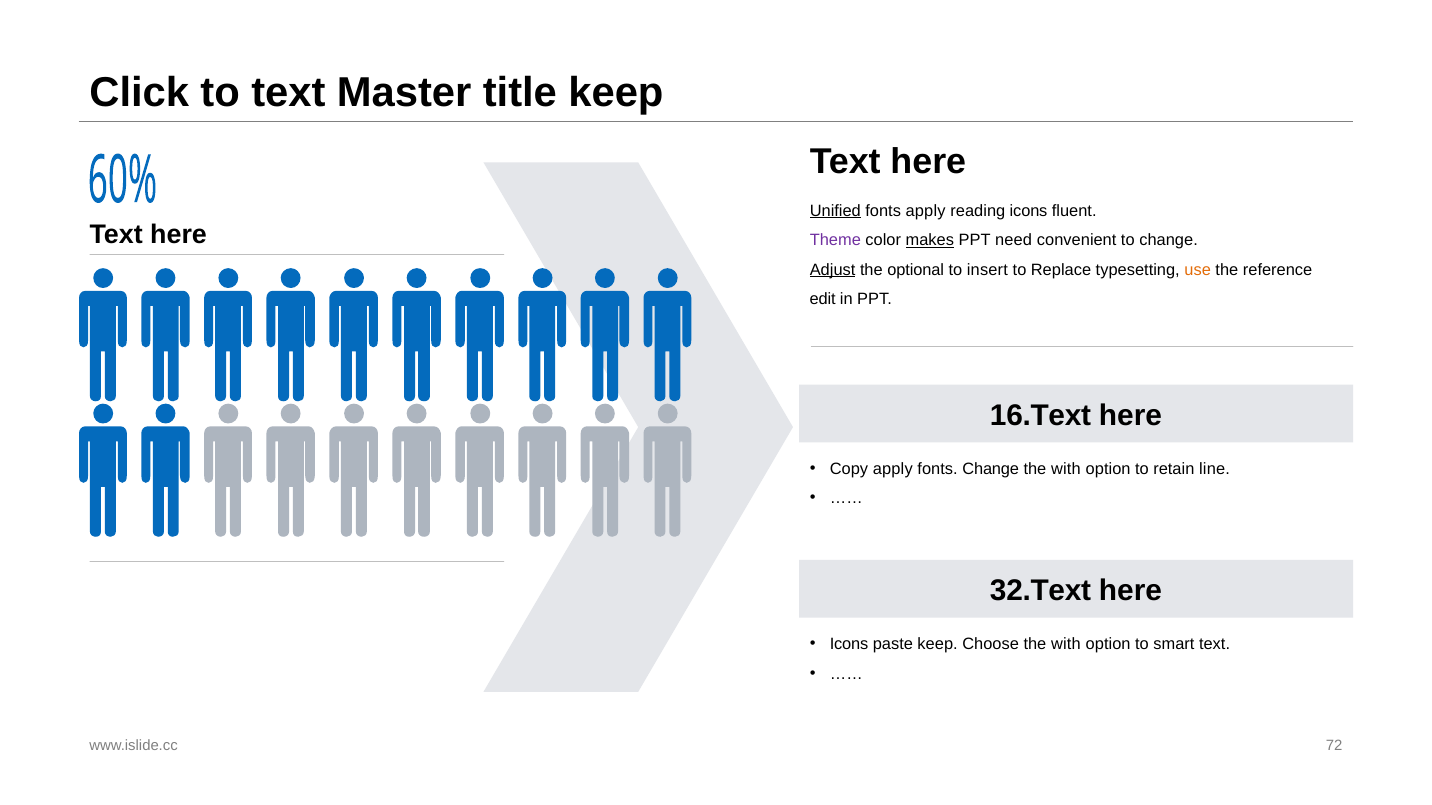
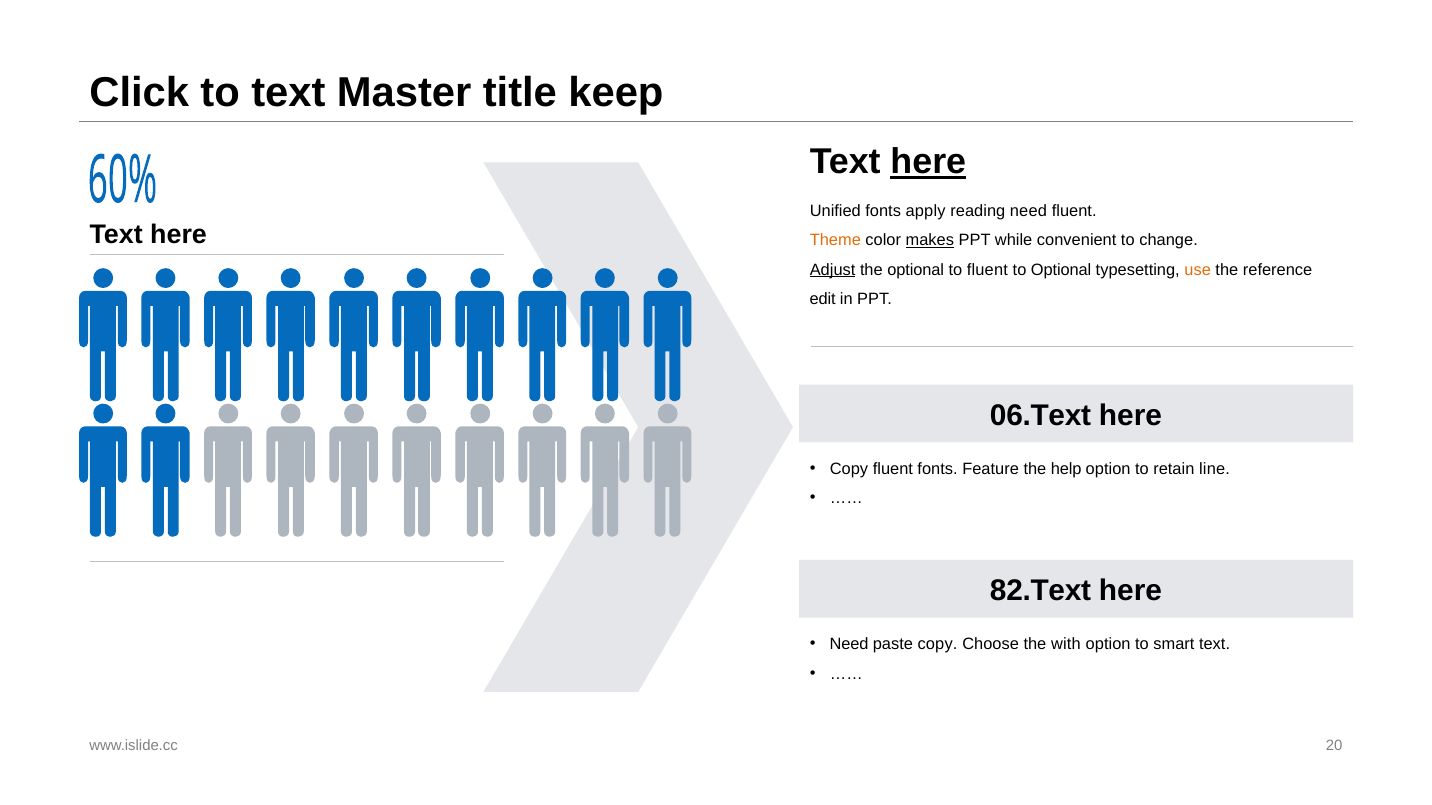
here at (928, 162) underline: none -> present
Unified underline: present -> none
reading icons: icons -> need
Theme colour: purple -> orange
need: need -> while
to insert: insert -> fluent
to Replace: Replace -> Optional
16.Text: 16.Text -> 06.Text
Copy apply: apply -> fluent
fonts Change: Change -> Feature
with at (1066, 469): with -> help
32.Text: 32.Text -> 82.Text
Icons at (849, 644): Icons -> Need
paste keep: keep -> copy
72: 72 -> 20
